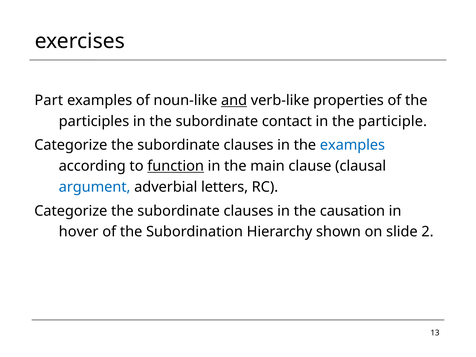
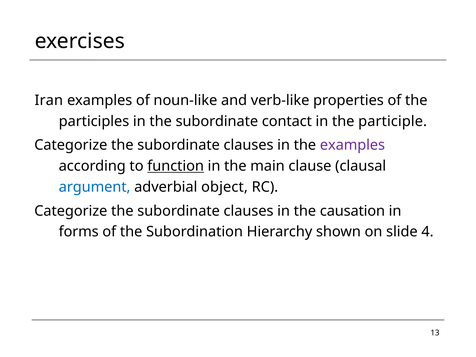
Part: Part -> Iran
and underline: present -> none
examples at (352, 145) colour: blue -> purple
letters: letters -> object
hover: hover -> forms
2: 2 -> 4
